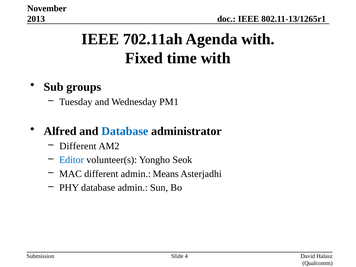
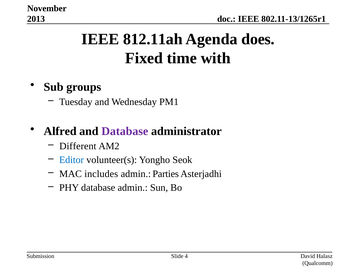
702.11ah: 702.11ah -> 812.11ah
Agenda with: with -> does
Database at (125, 131) colour: blue -> purple
MAC different: different -> includes
Means: Means -> Parties
